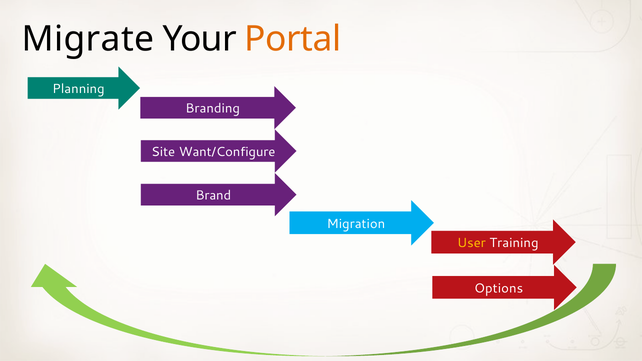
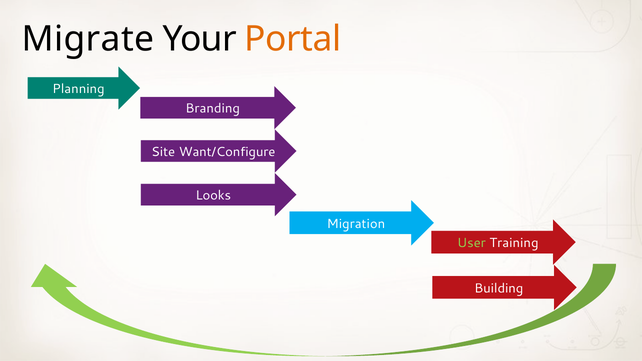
Brand: Brand -> Looks
User colour: yellow -> light green
Options: Options -> Building
